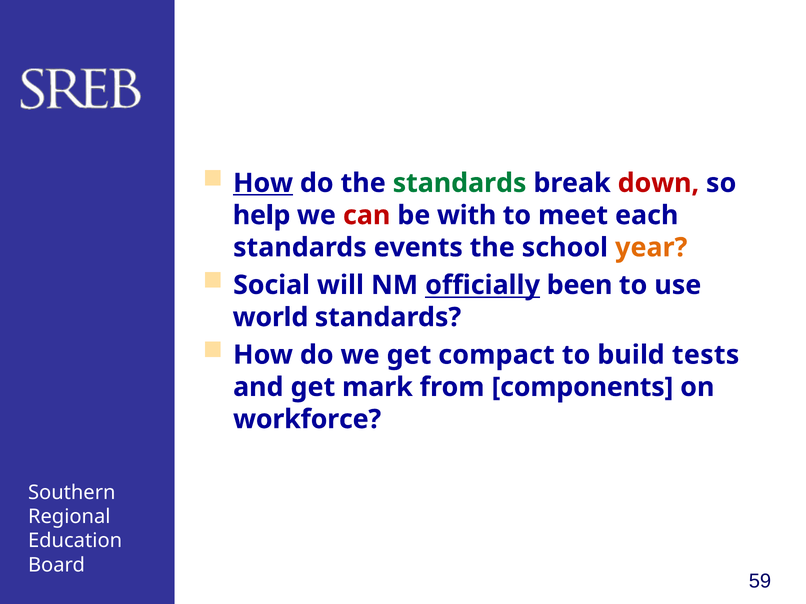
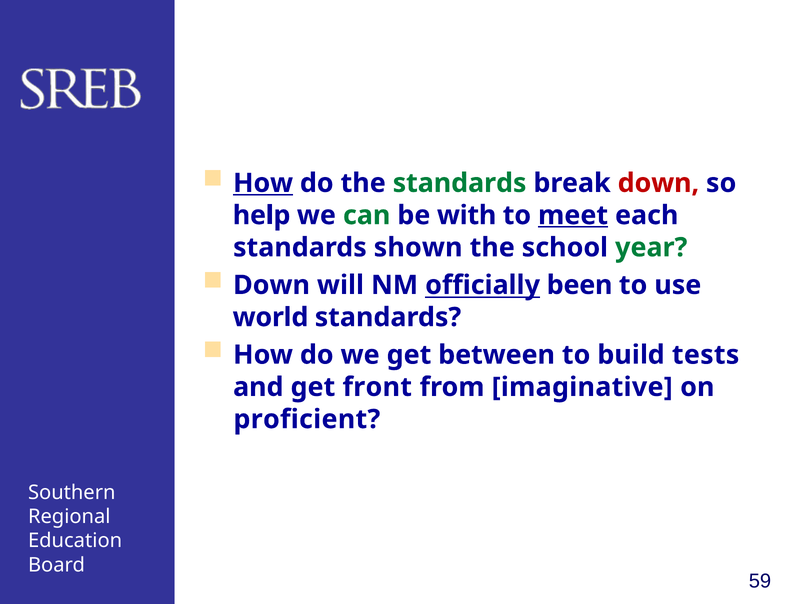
can colour: red -> green
meet underline: none -> present
events: events -> shown
year colour: orange -> green
Social at (272, 285): Social -> Down
compact: compact -> between
mark: mark -> front
components: components -> imaginative
workforce: workforce -> proficient
